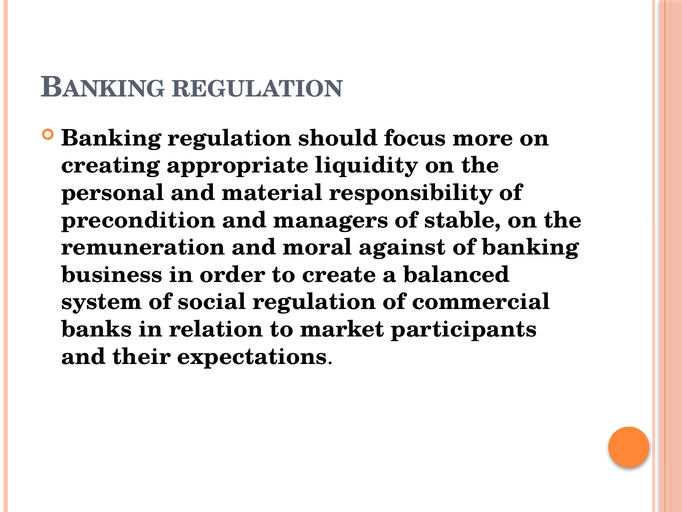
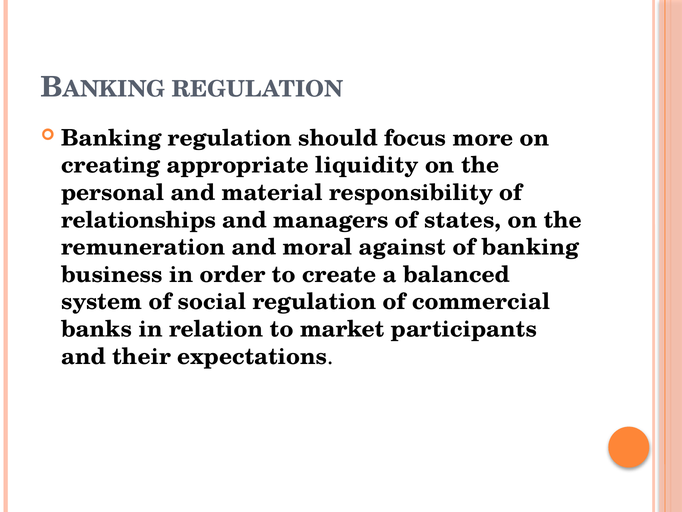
precondition: precondition -> relationships
stable: stable -> states
